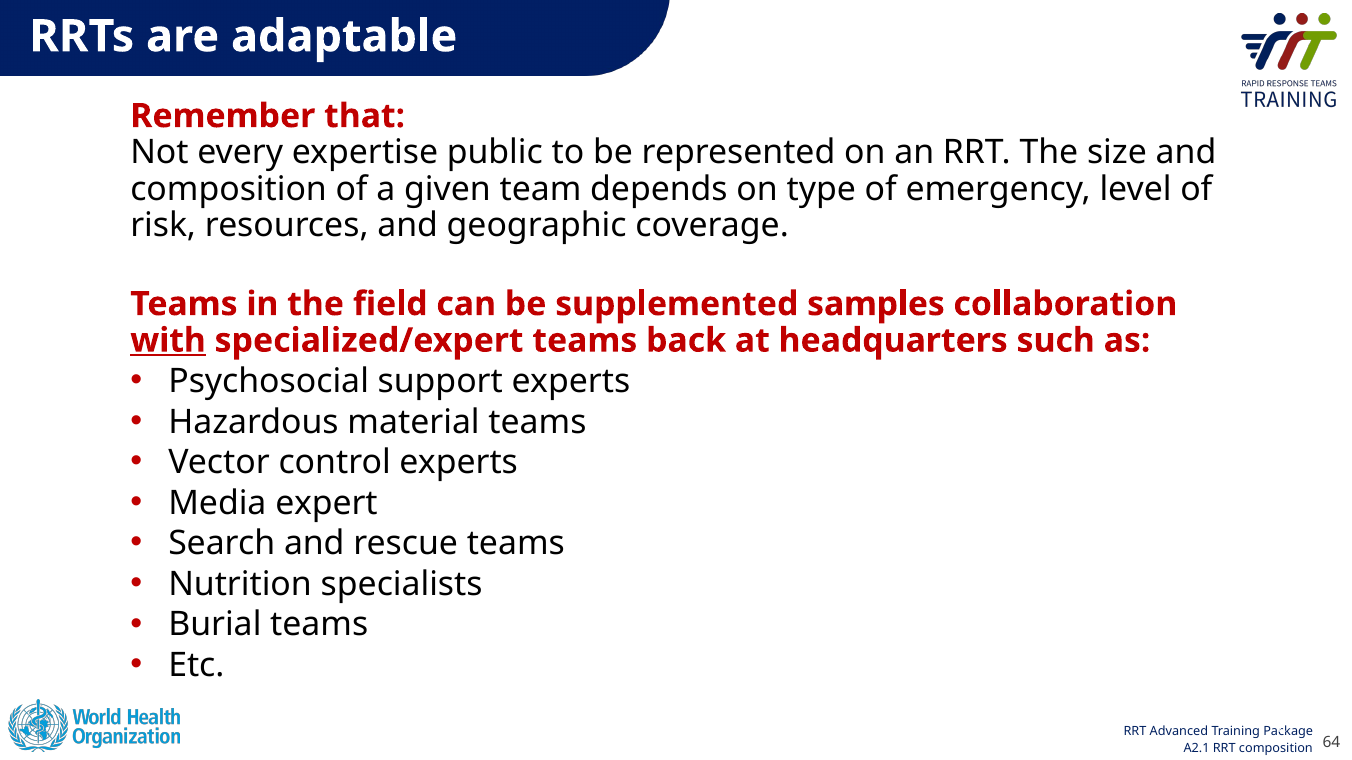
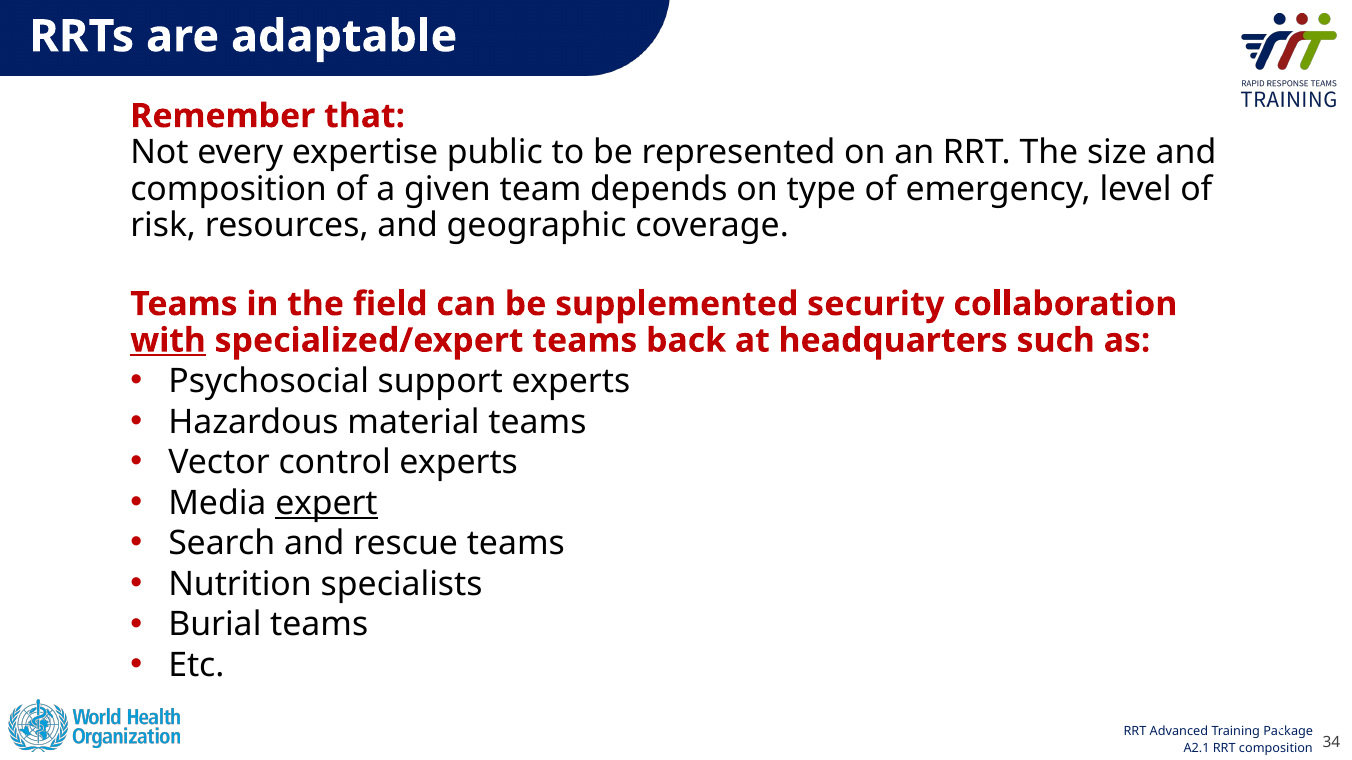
samples: samples -> security
expert underline: none -> present
64: 64 -> 34
